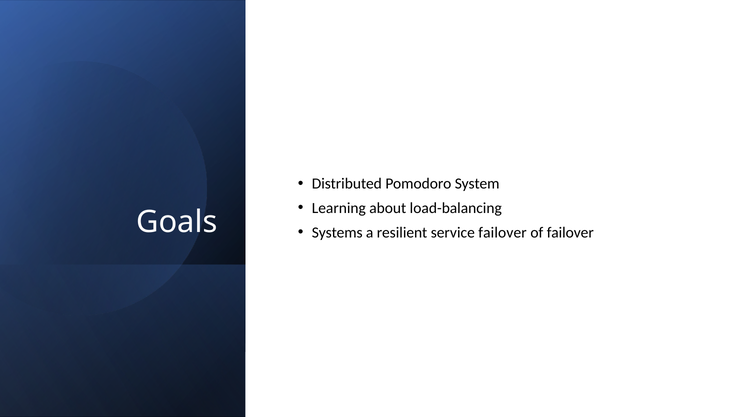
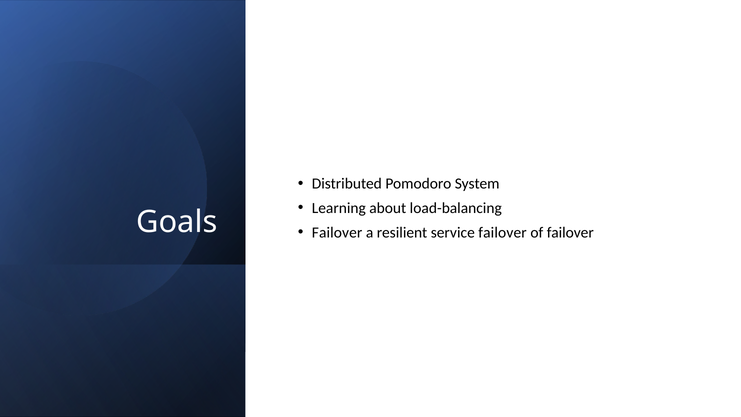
Systems at (337, 232): Systems -> Failover
